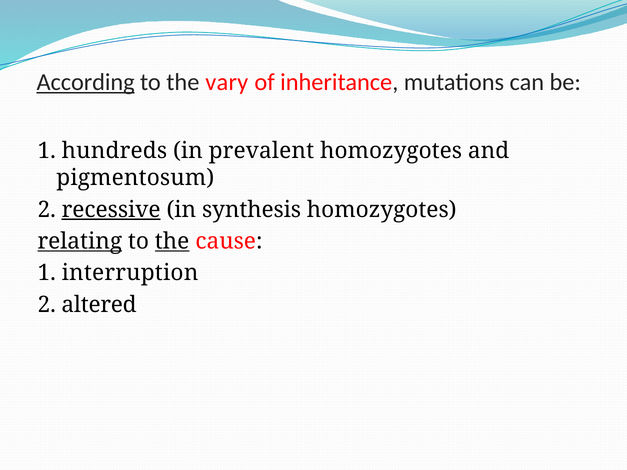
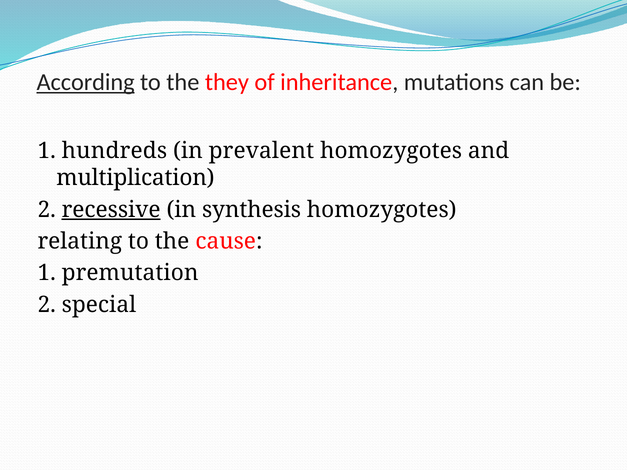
vary: vary -> they
pigmentosum: pigmentosum -> multiplication
relating underline: present -> none
the at (172, 241) underline: present -> none
interruption: interruption -> premutation
altered: altered -> special
